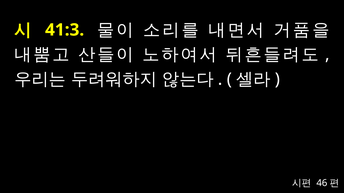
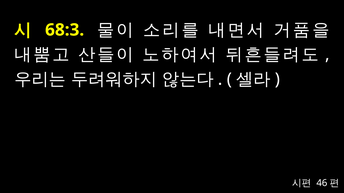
41:3: 41:3 -> 68:3
